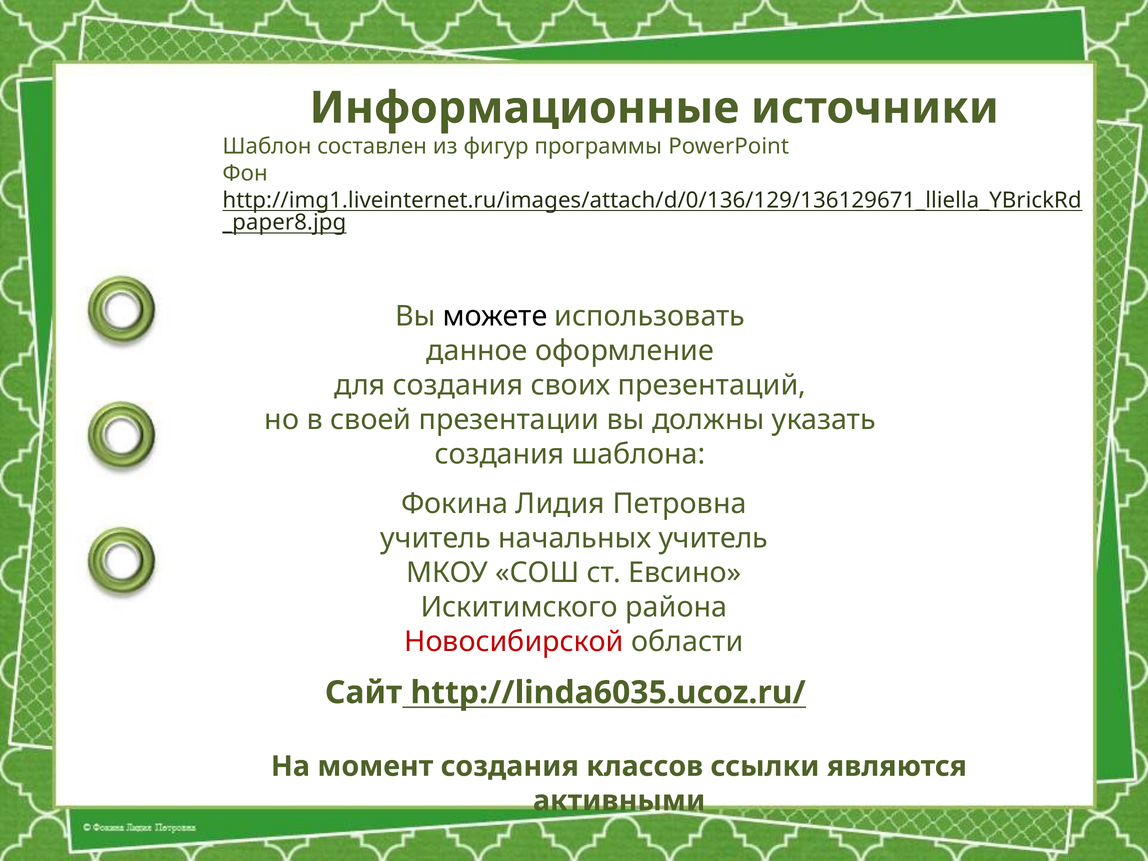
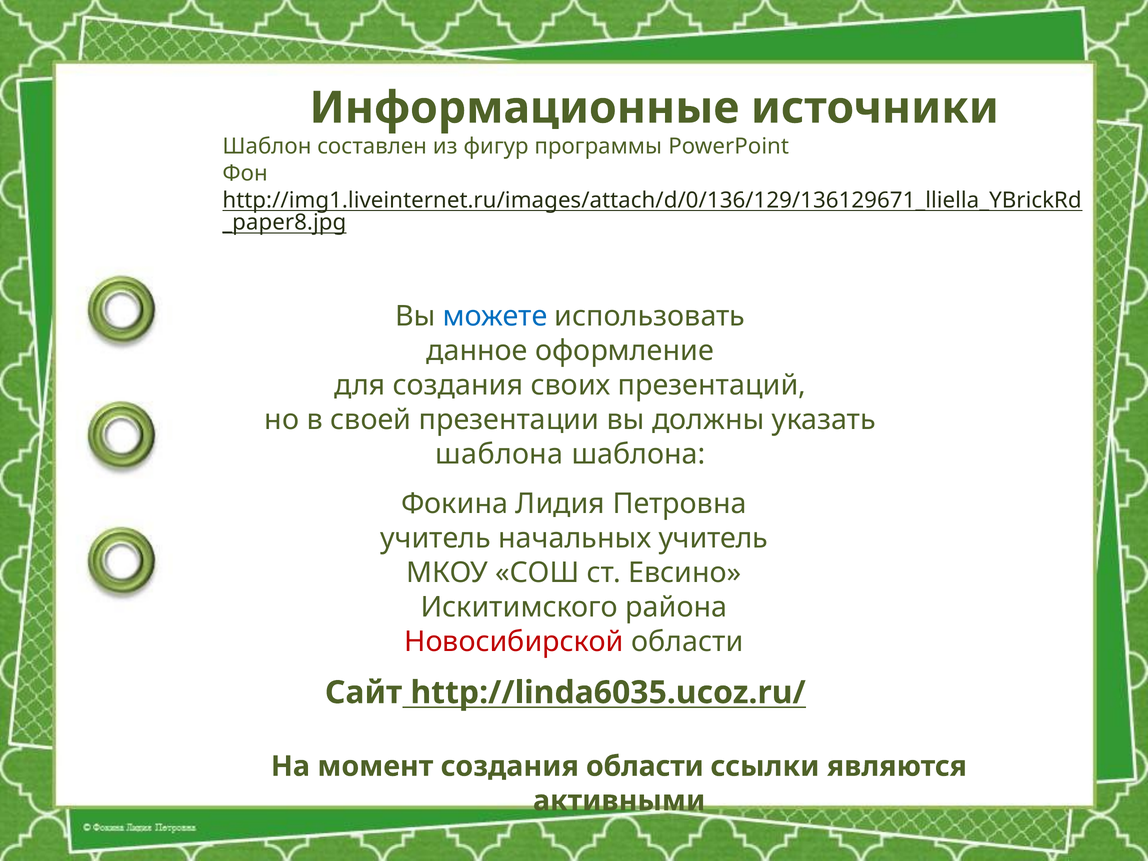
можете colour: black -> blue
создания at (500, 454): создания -> шаблона
создания классов: классов -> области
